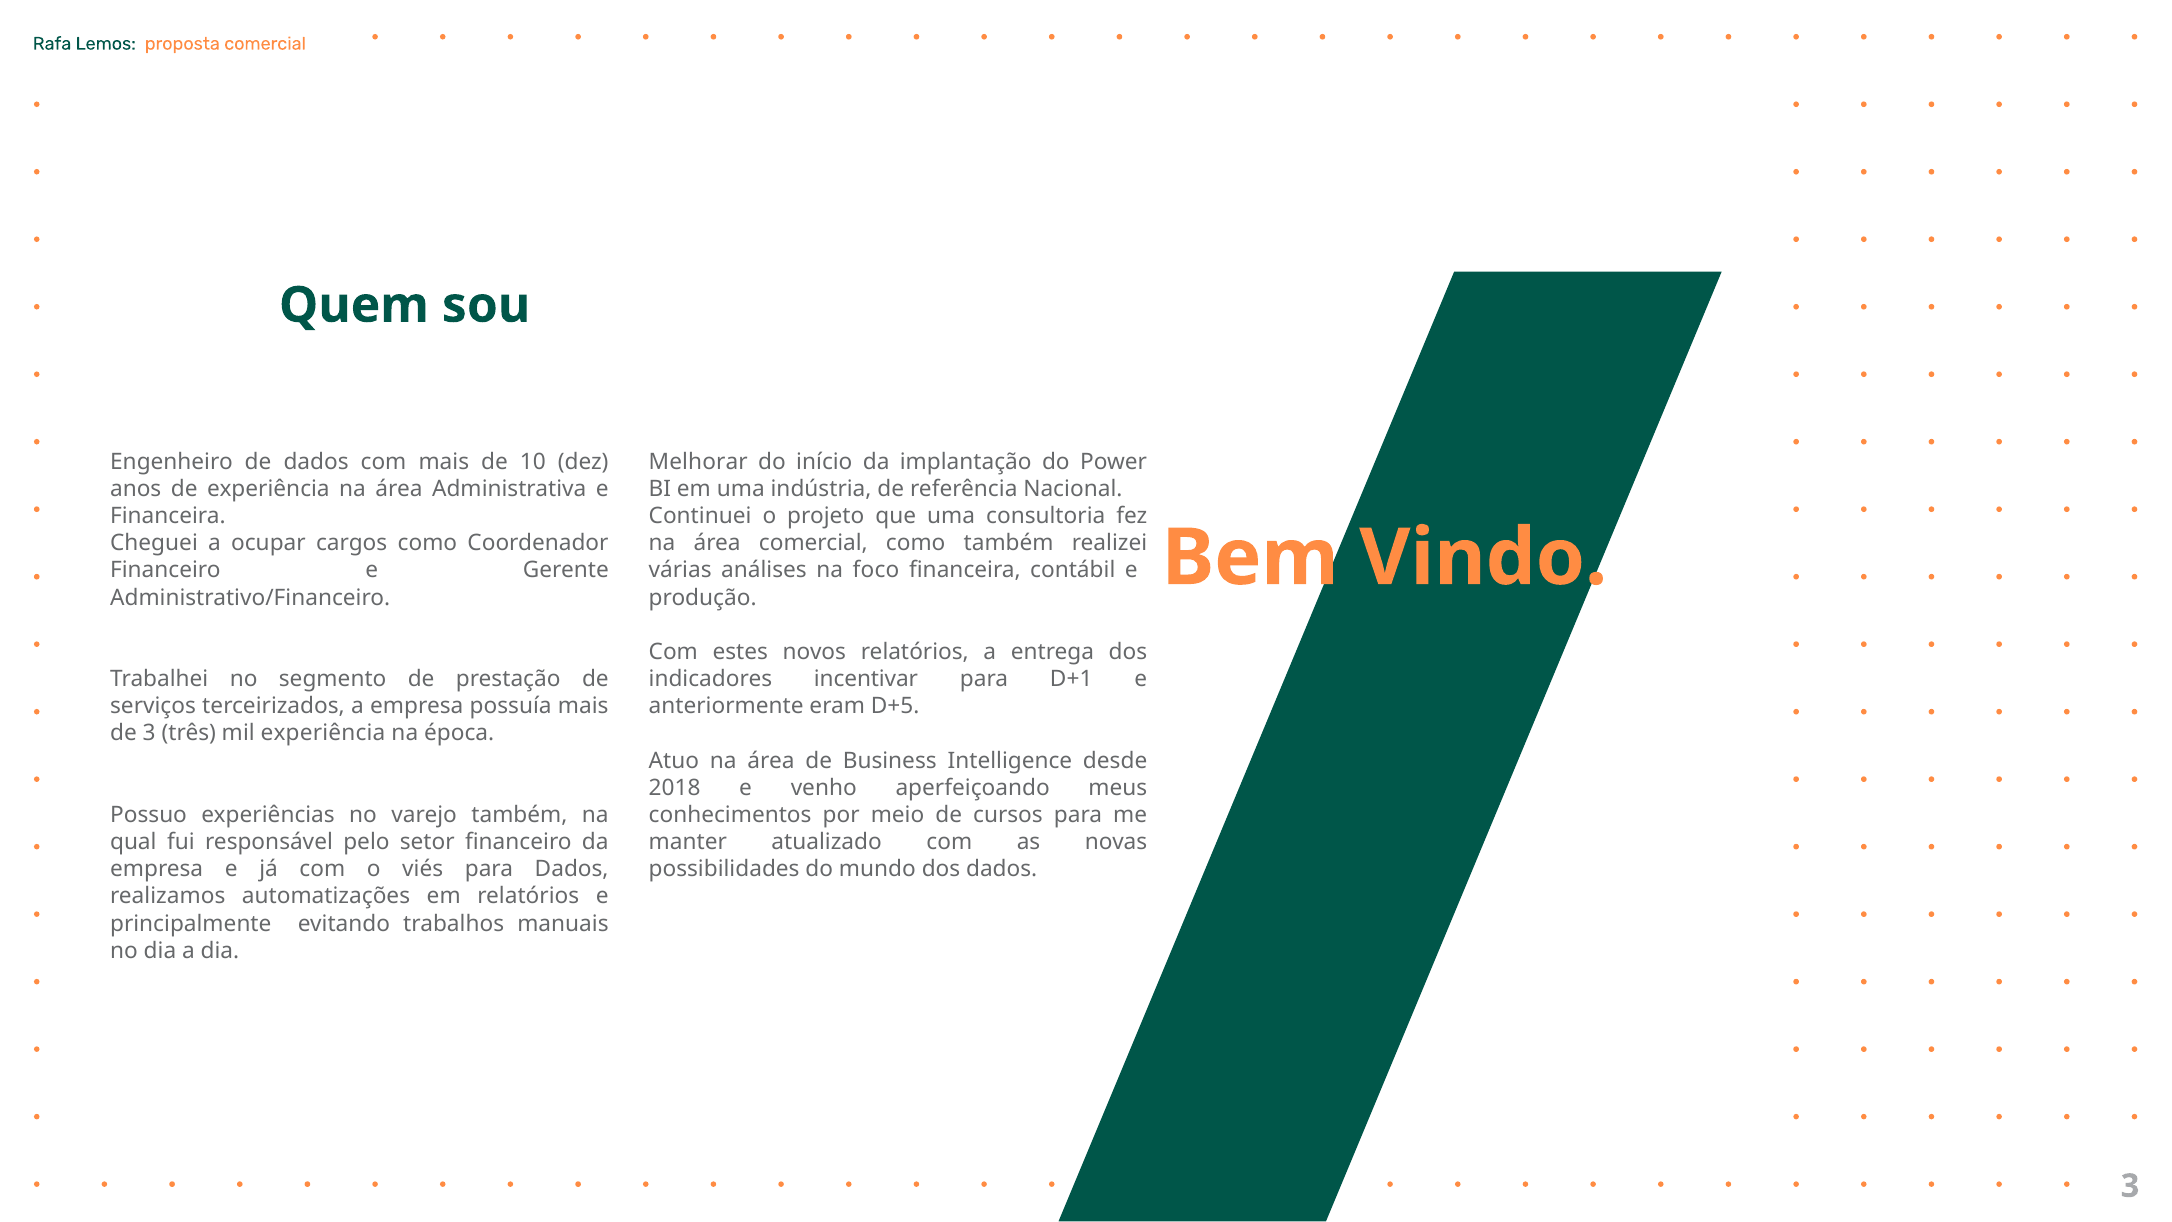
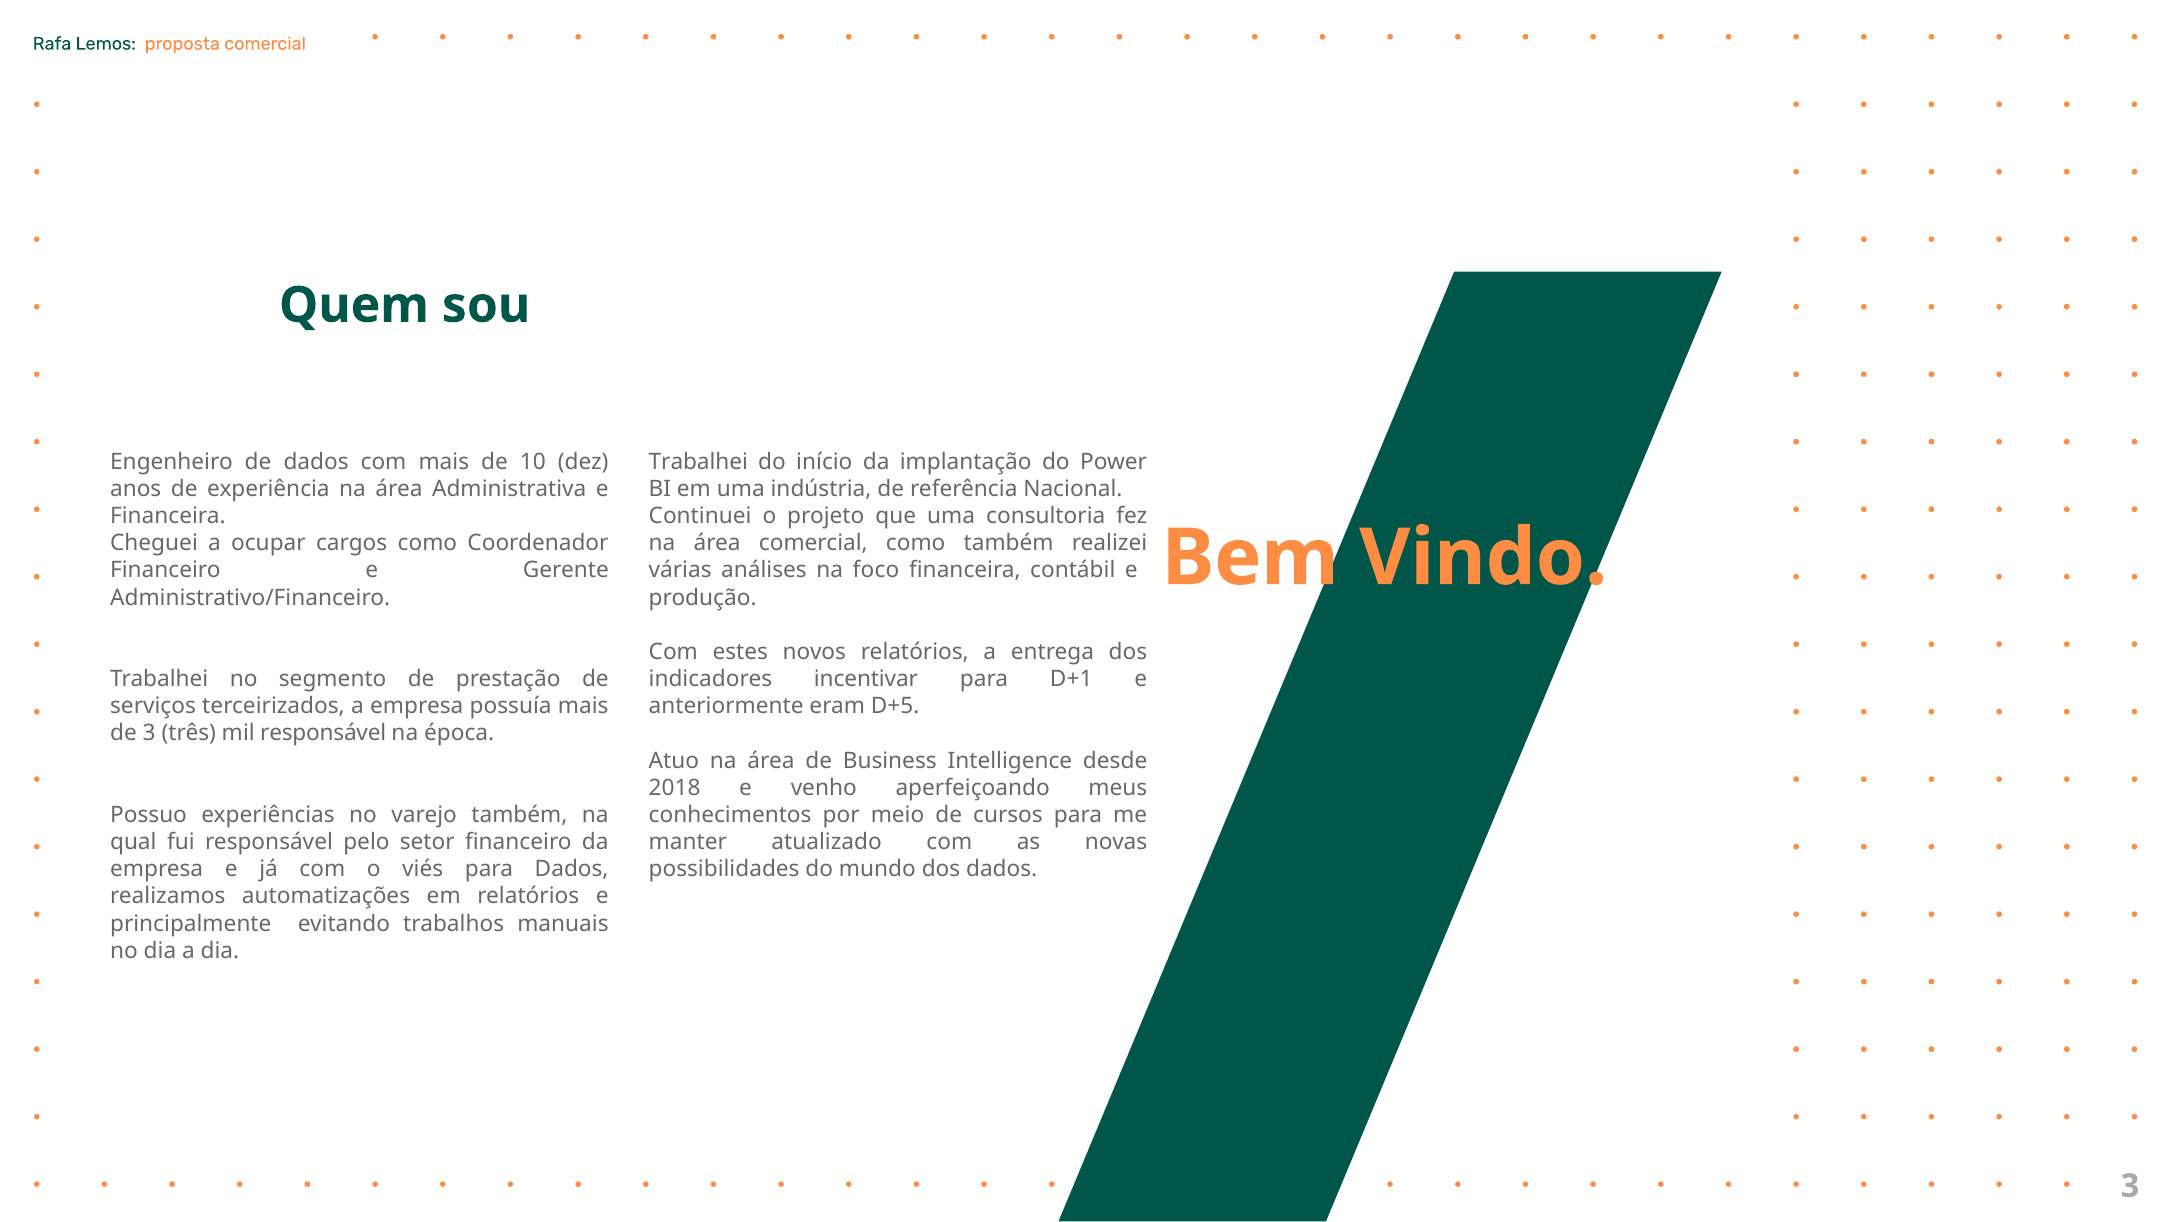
Melhorar at (698, 462): Melhorar -> Trabalhei
mil experiência: experiência -> responsável
